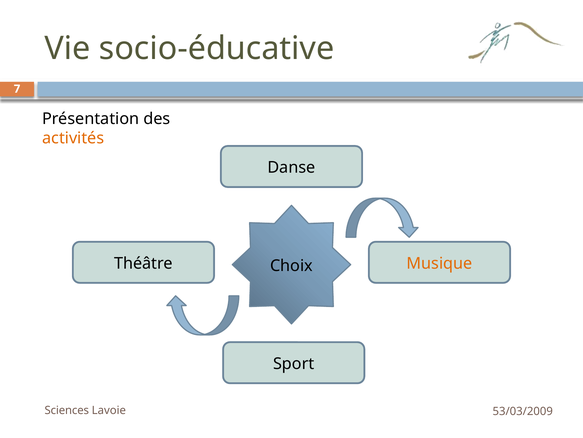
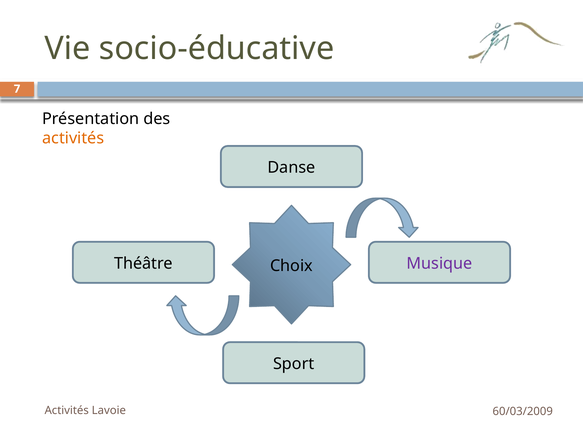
Musique colour: orange -> purple
Sciences at (67, 410): Sciences -> Activités
53/03/2009: 53/03/2009 -> 60/03/2009
